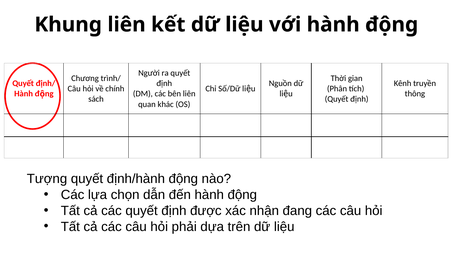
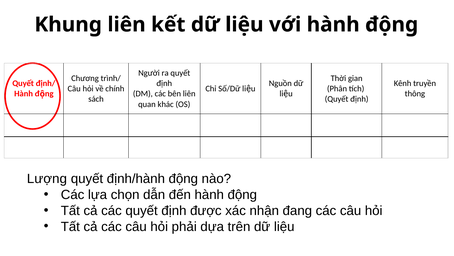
Tượng: Tượng -> Lượng
